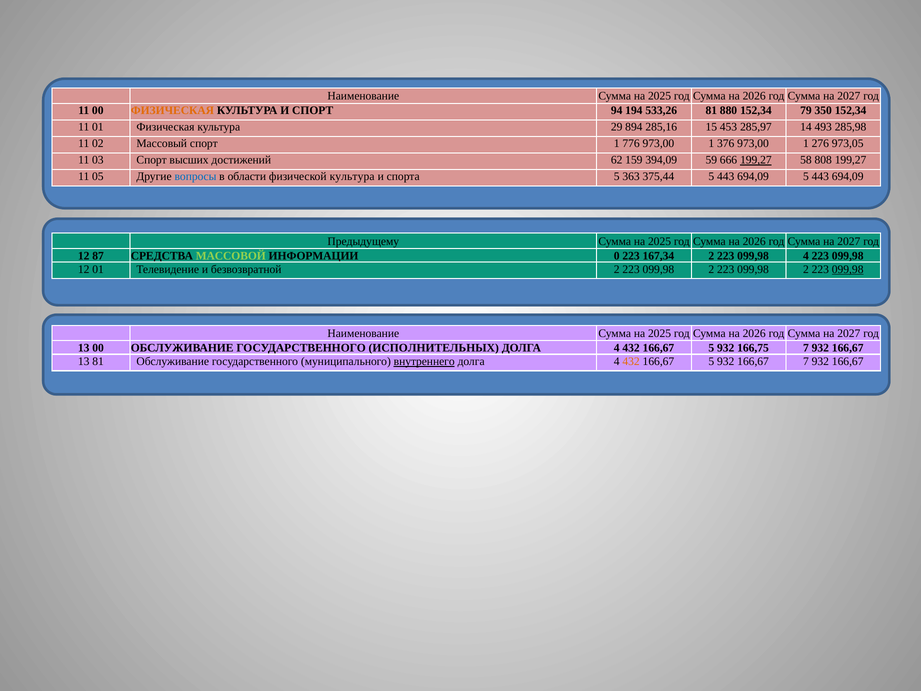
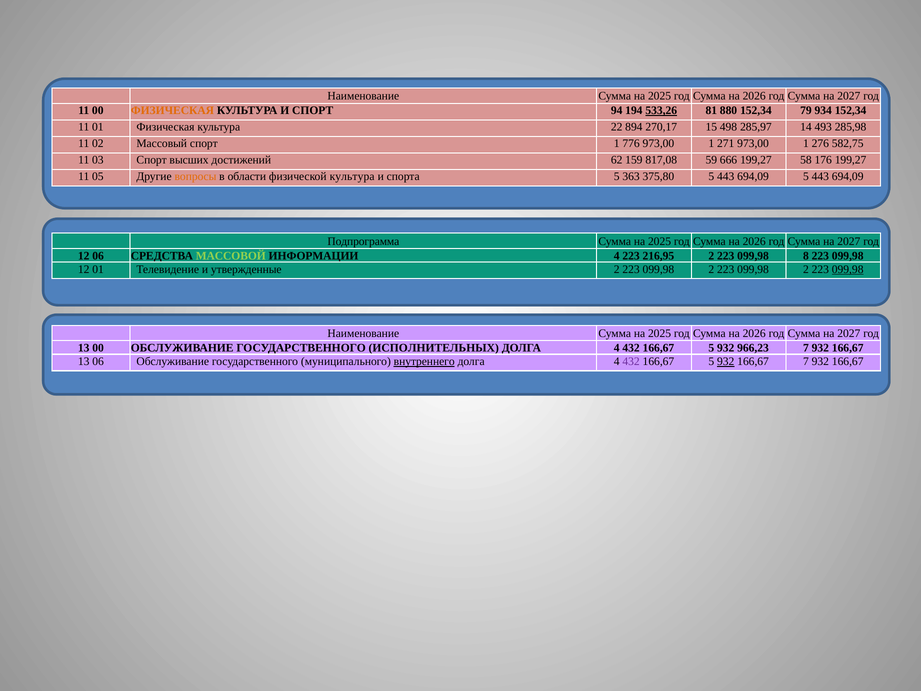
533,26 underline: none -> present
350: 350 -> 934
29: 29 -> 22
285,16: 285,16 -> 270,17
453: 453 -> 498
376: 376 -> 271
973,05: 973,05 -> 582,75
394,09: 394,09 -> 817,08
199,27 at (756, 160) underline: present -> none
808: 808 -> 176
вопросы colour: blue -> orange
375,44: 375,44 -> 375,80
Предыдущему: Предыдущему -> Подпрограмма
12 87: 87 -> 06
ИНФОРМАЦИИ 0: 0 -> 4
167,34: 167,34 -> 216,95
099,98 4: 4 -> 8
безвозвратной: безвозвратной -> утвержденные
166,75: 166,75 -> 966,23
13 81: 81 -> 06
432 at (631, 361) colour: orange -> purple
932 at (726, 361) underline: none -> present
